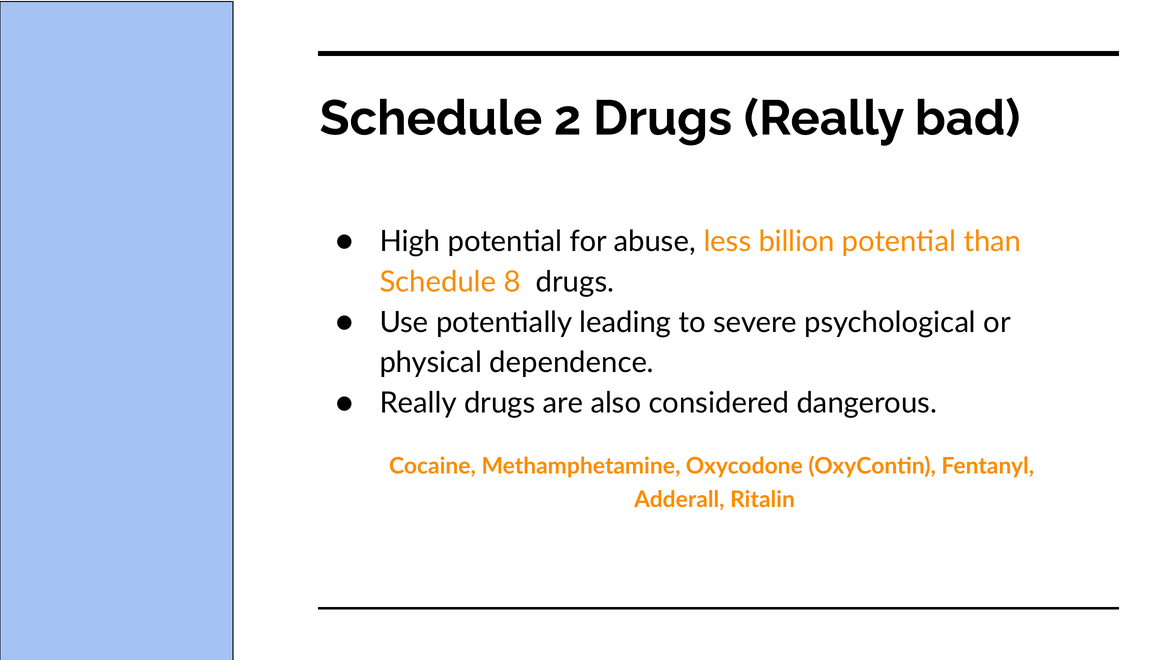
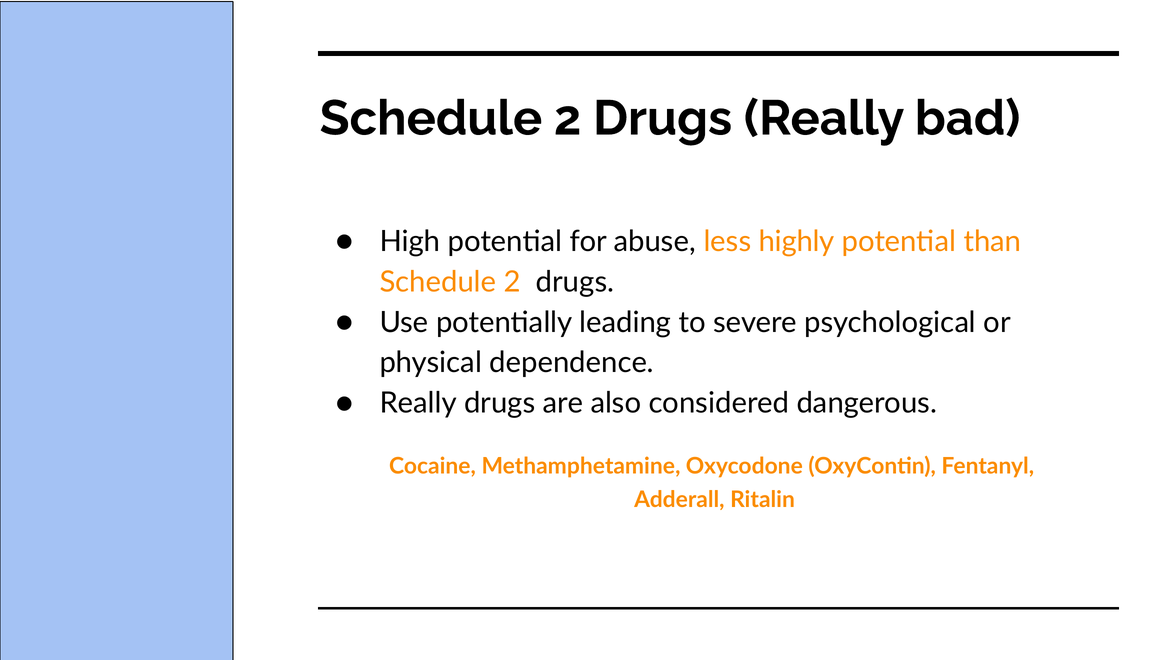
billion: billion -> highly
8 at (512, 282): 8 -> 2
